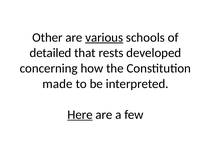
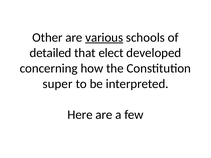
rests: rests -> elect
made: made -> super
Here underline: present -> none
